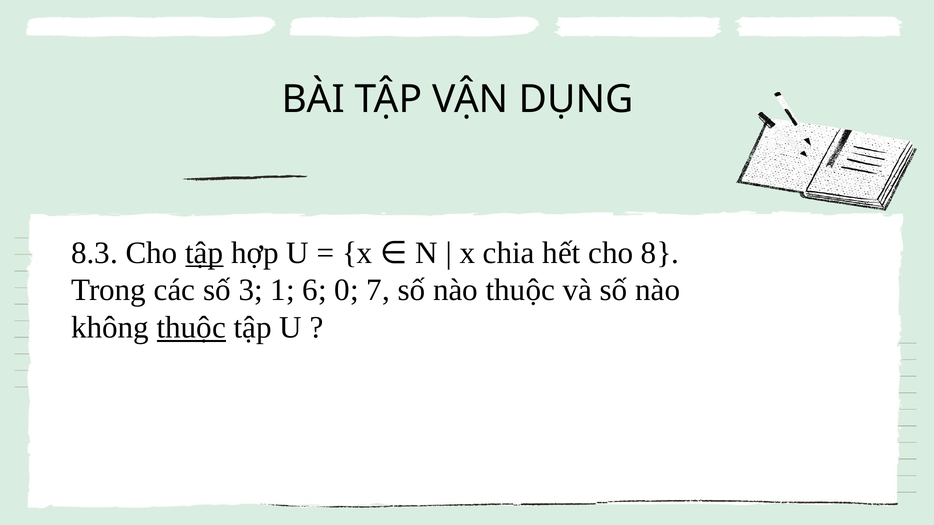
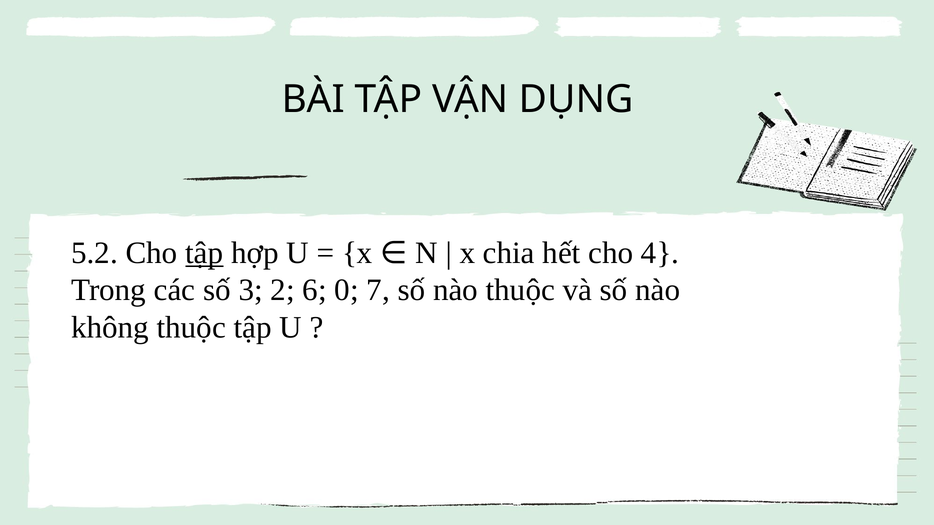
8.3: 8.3 -> 5.2
8: 8 -> 4
1: 1 -> 2
thuộc at (191, 328) underline: present -> none
